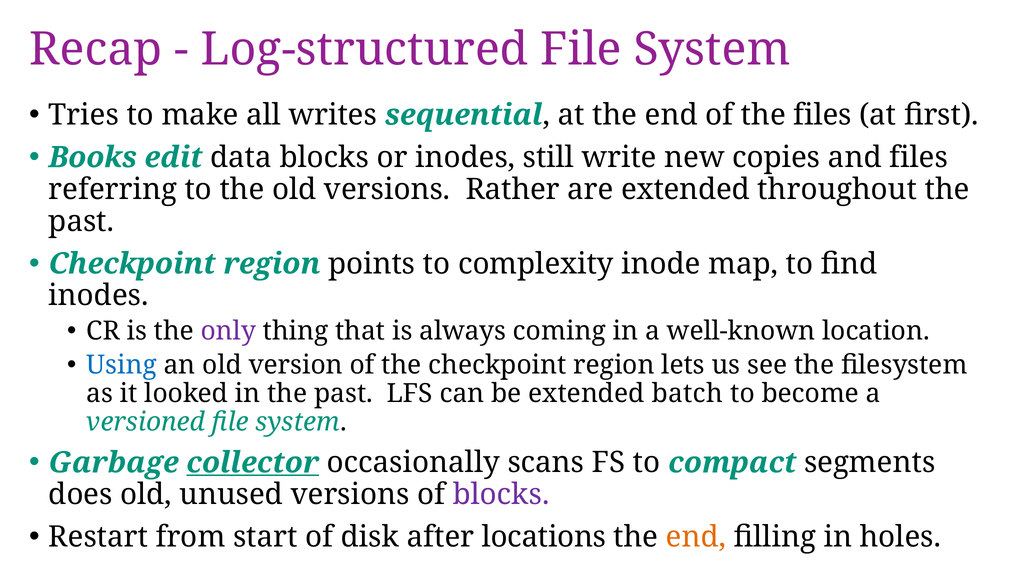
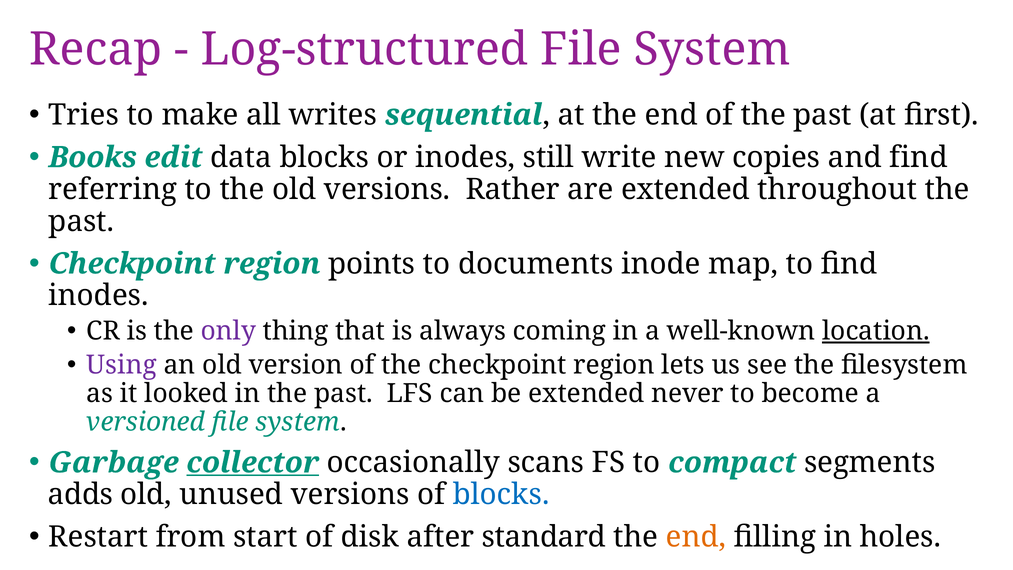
of the files: files -> past
and files: files -> find
complexity: complexity -> documents
location underline: none -> present
Using colour: blue -> purple
batch: batch -> never
does: does -> adds
blocks at (501, 494) colour: purple -> blue
locations: locations -> standard
